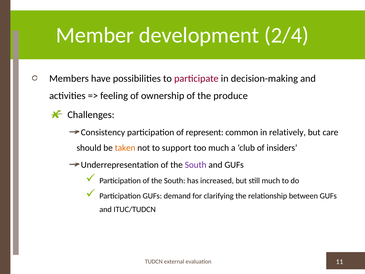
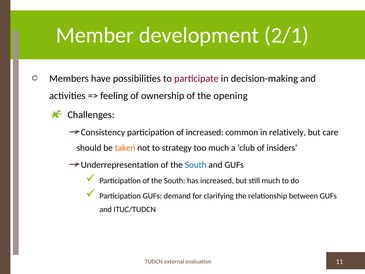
2/4: 2/4 -> 2/1
produce: produce -> opening
of represent: represent -> increased
support: support -> strategy
South at (196, 165) colour: purple -> blue
